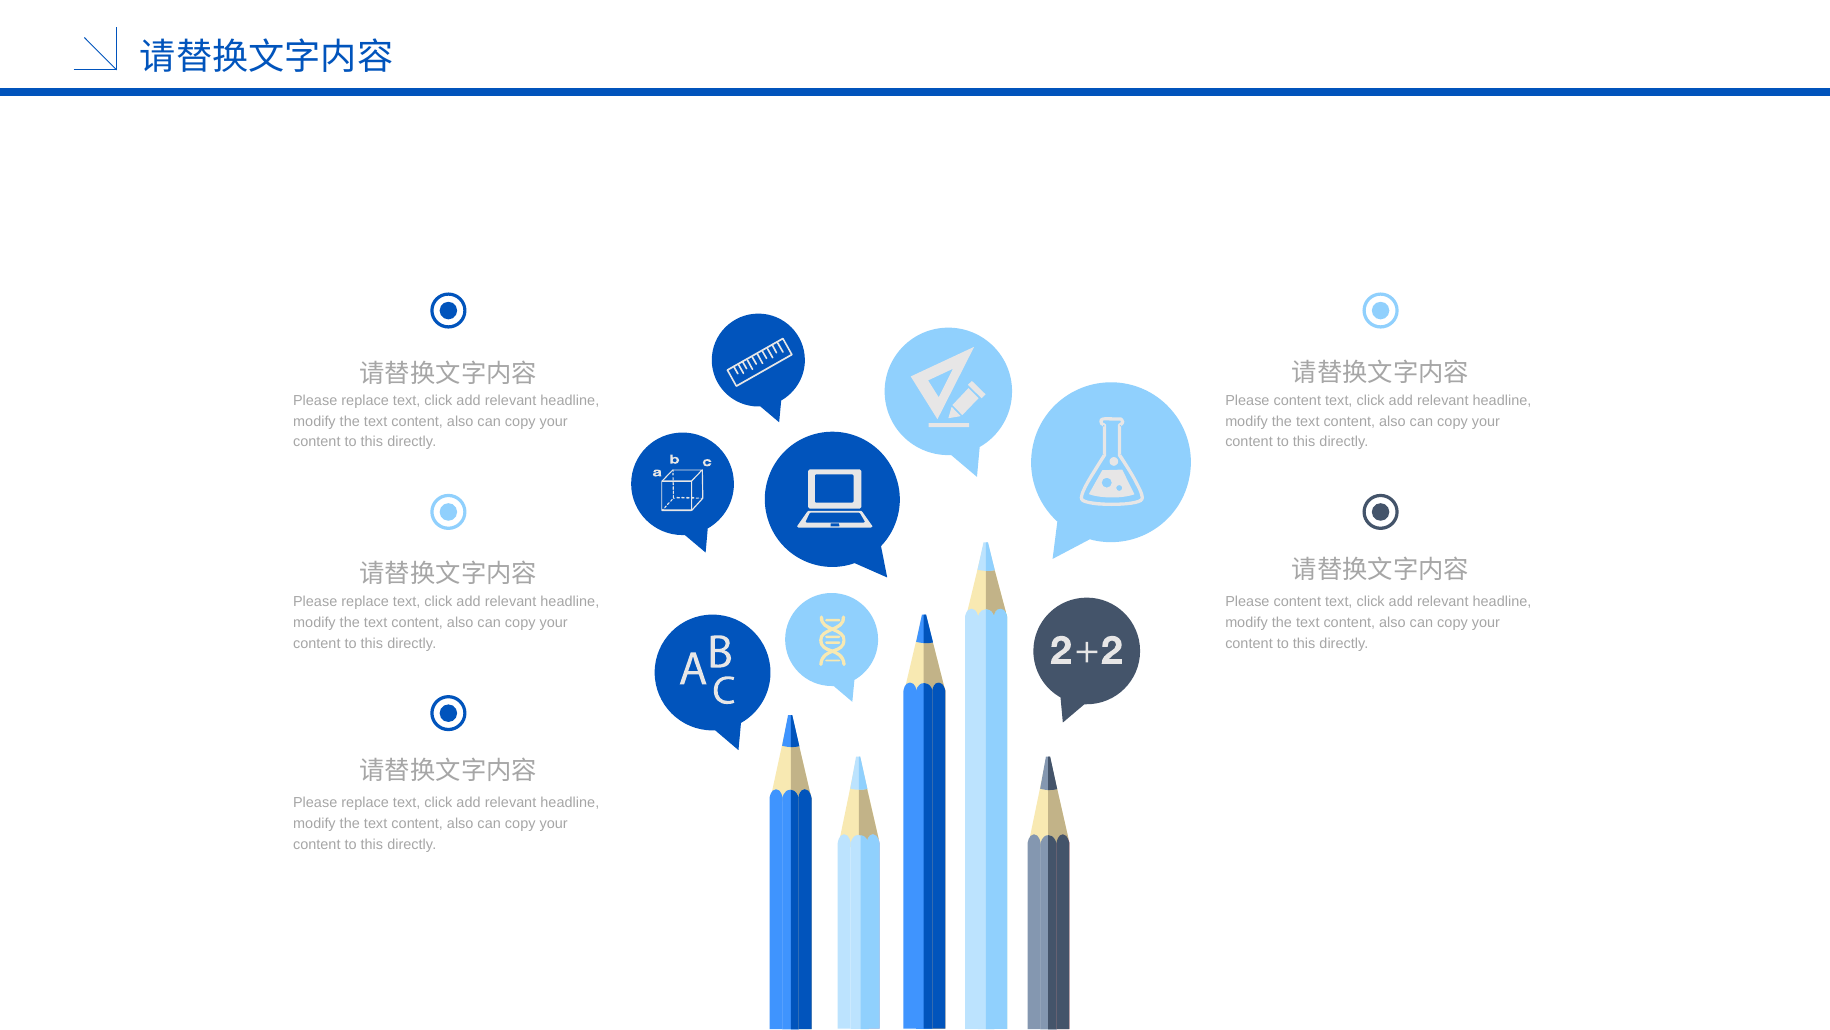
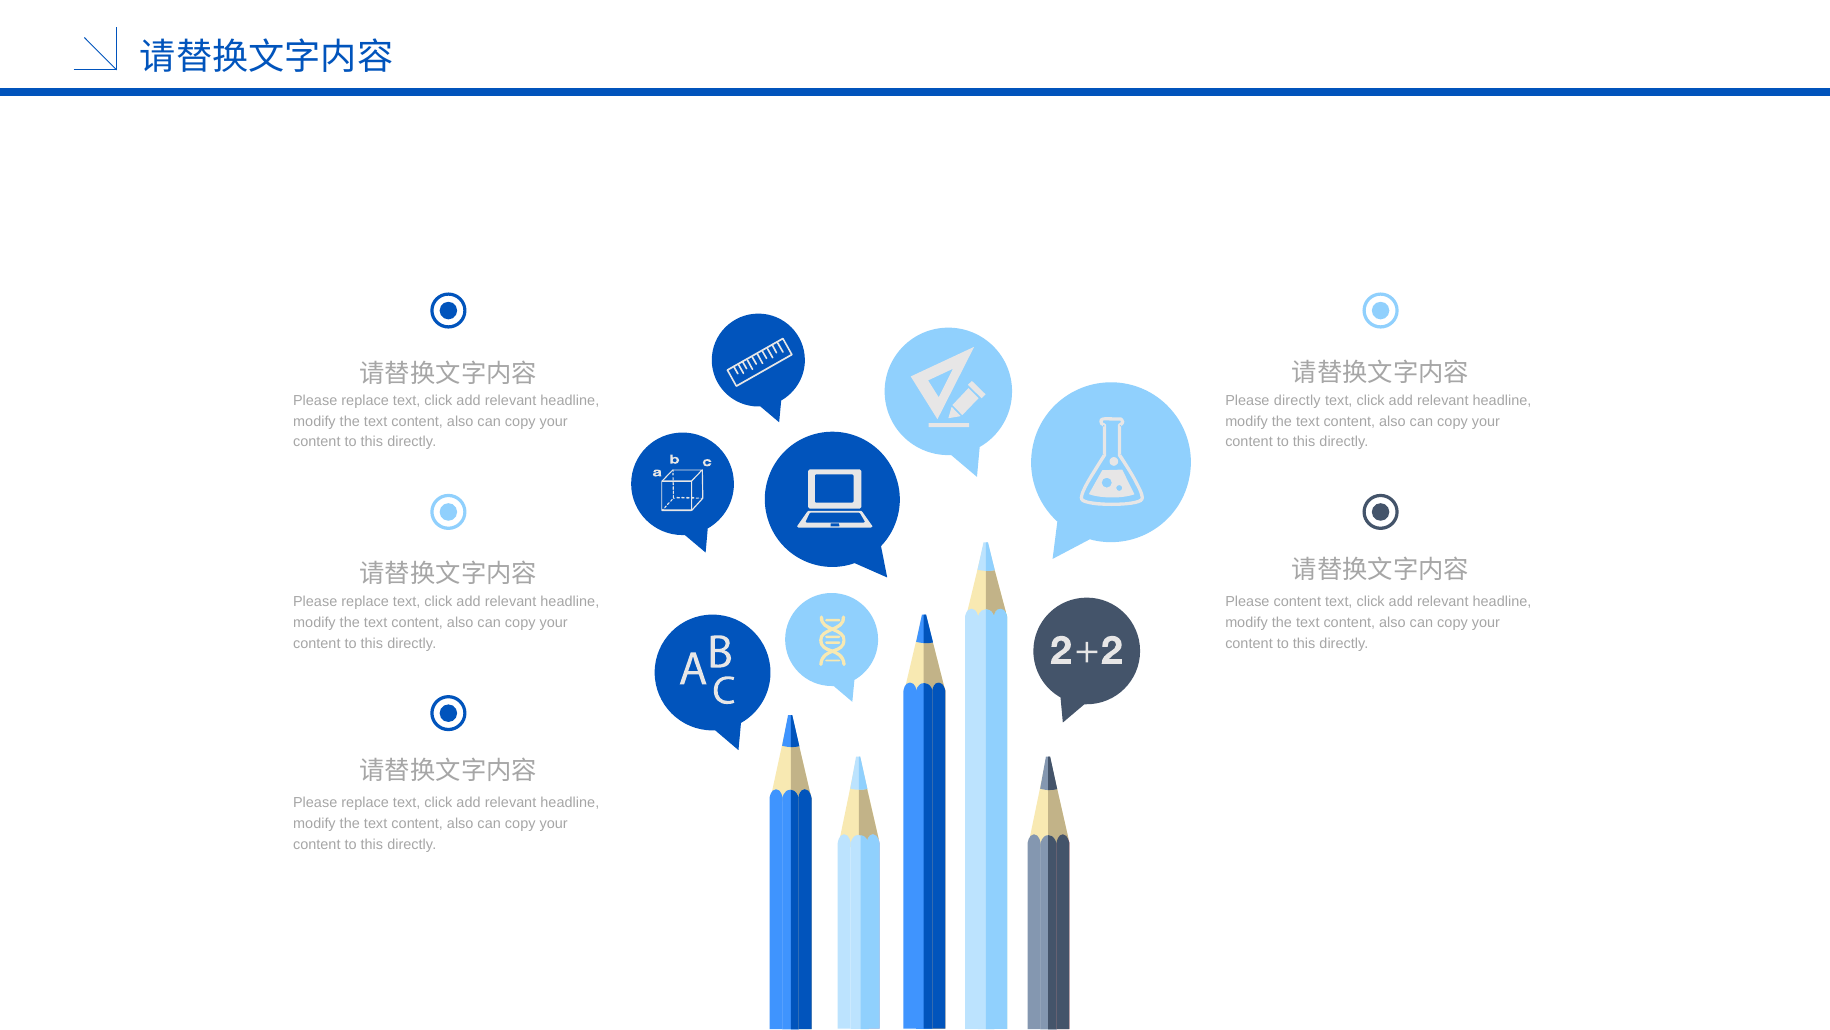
content at (1297, 400): content -> directly
